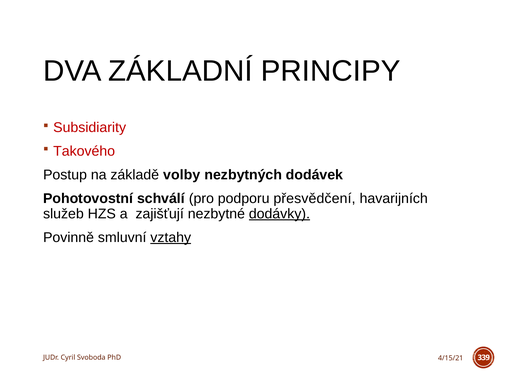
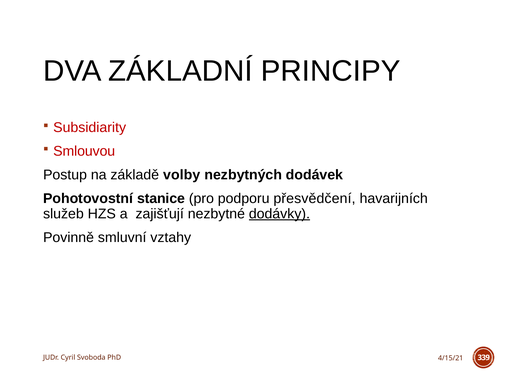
Takového: Takového -> Smlouvou
schválí: schválí -> stanice
vztahy underline: present -> none
